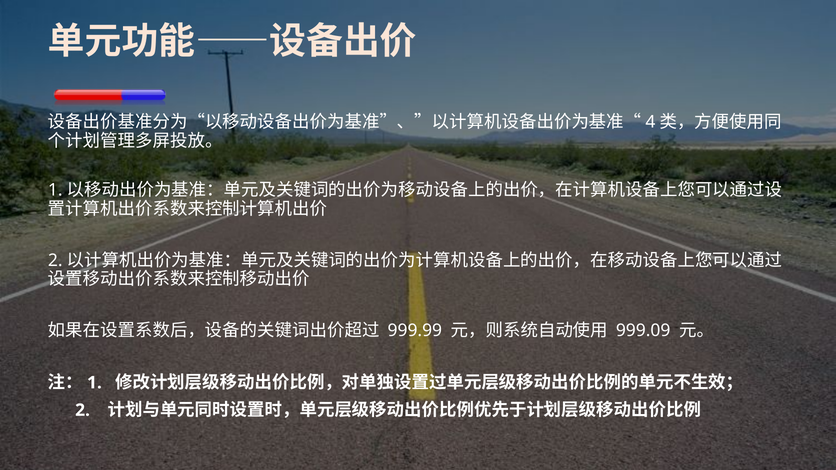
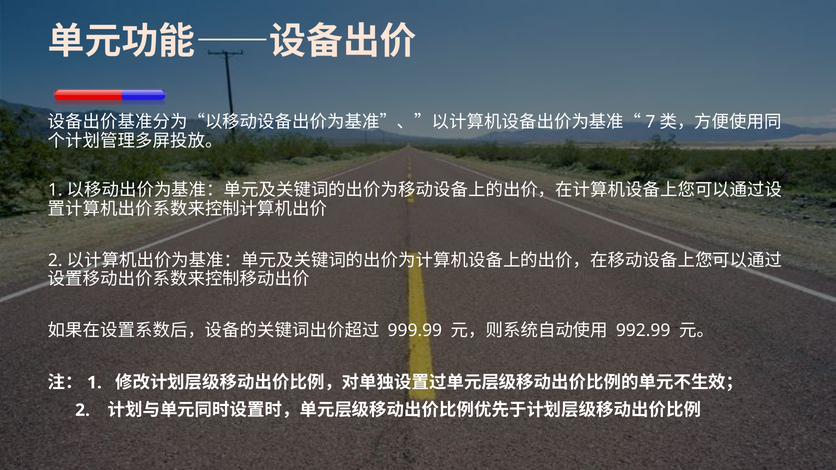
4: 4 -> 7
999.09: 999.09 -> 992.99
